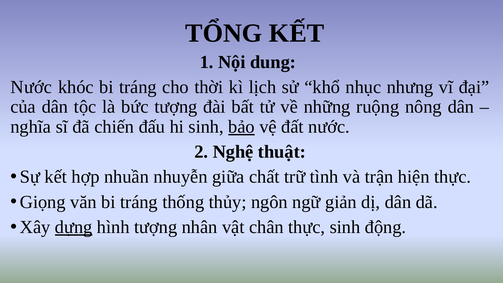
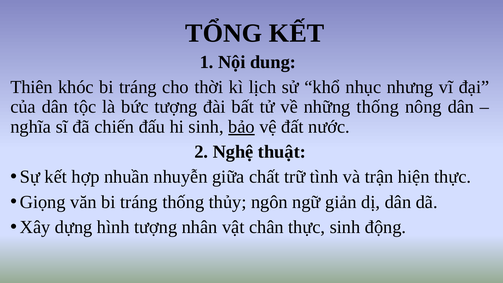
Nước at (31, 87): Nước -> Thiên
những ruộng: ruộng -> thống
dựng underline: present -> none
